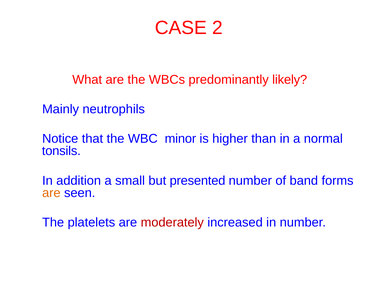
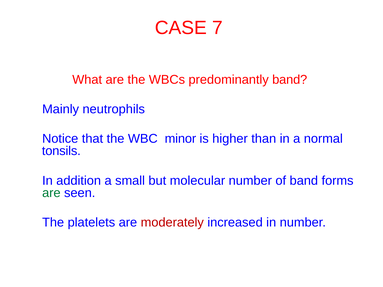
2: 2 -> 7
predominantly likely: likely -> band
presented: presented -> molecular
are at (51, 193) colour: orange -> green
